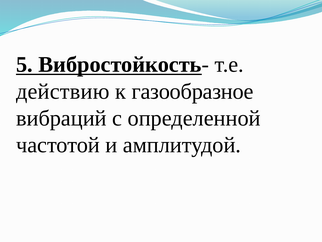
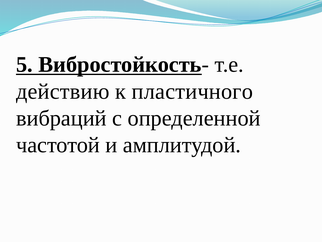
газообразное: газообразное -> пластичного
